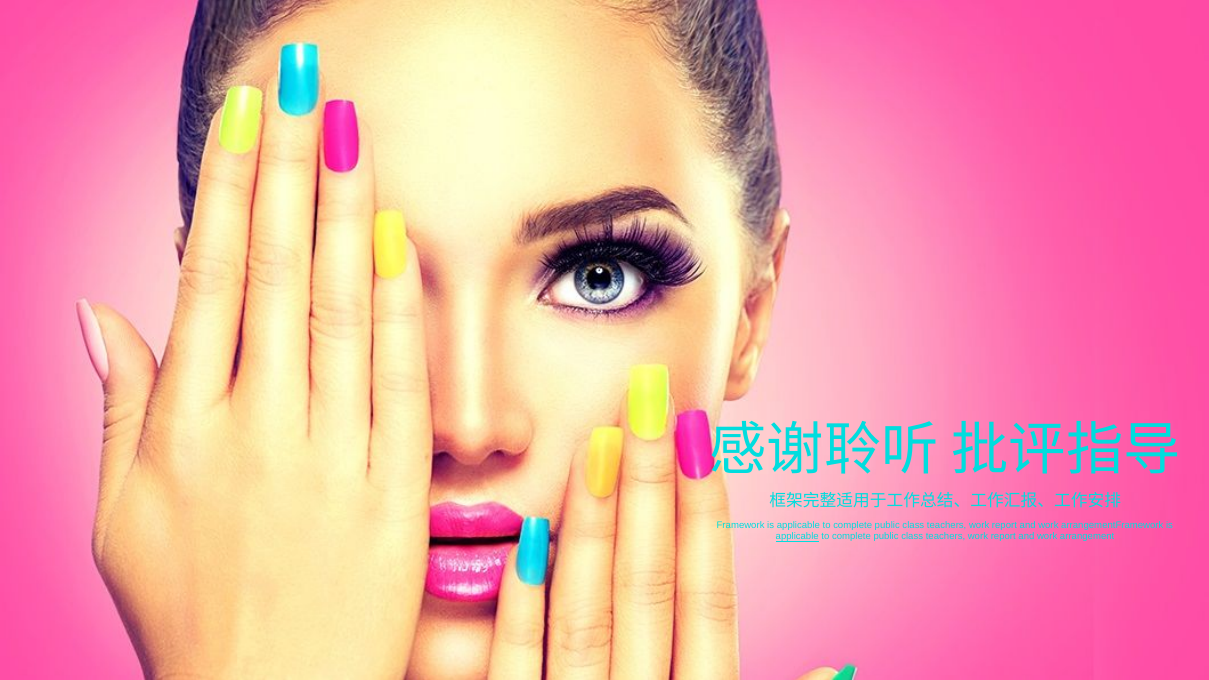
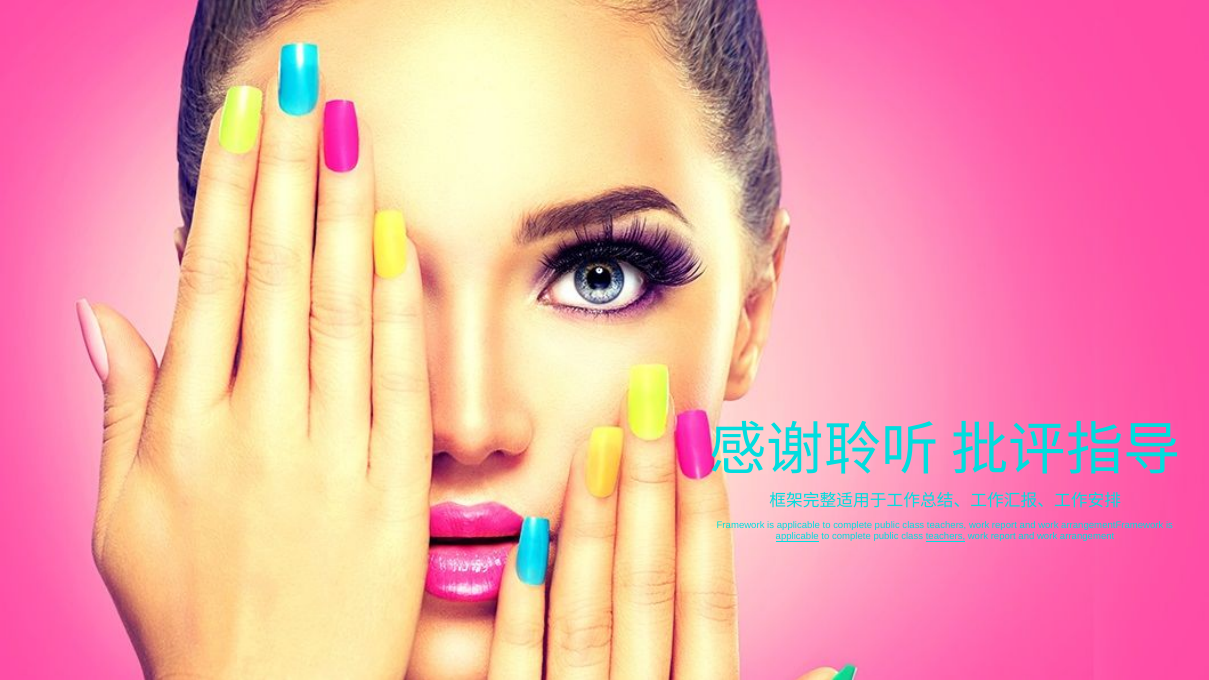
teachers at (946, 537) underline: none -> present
